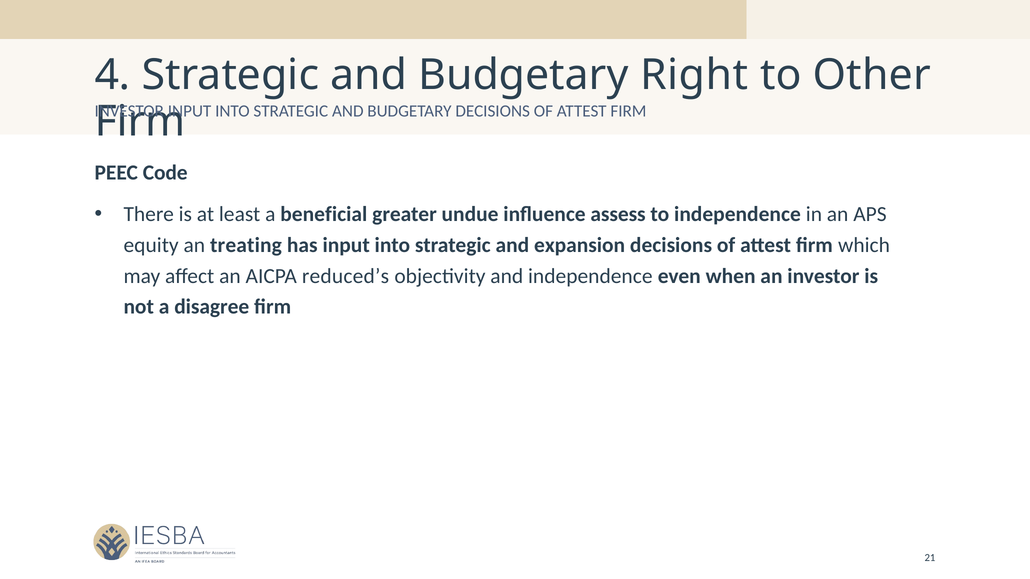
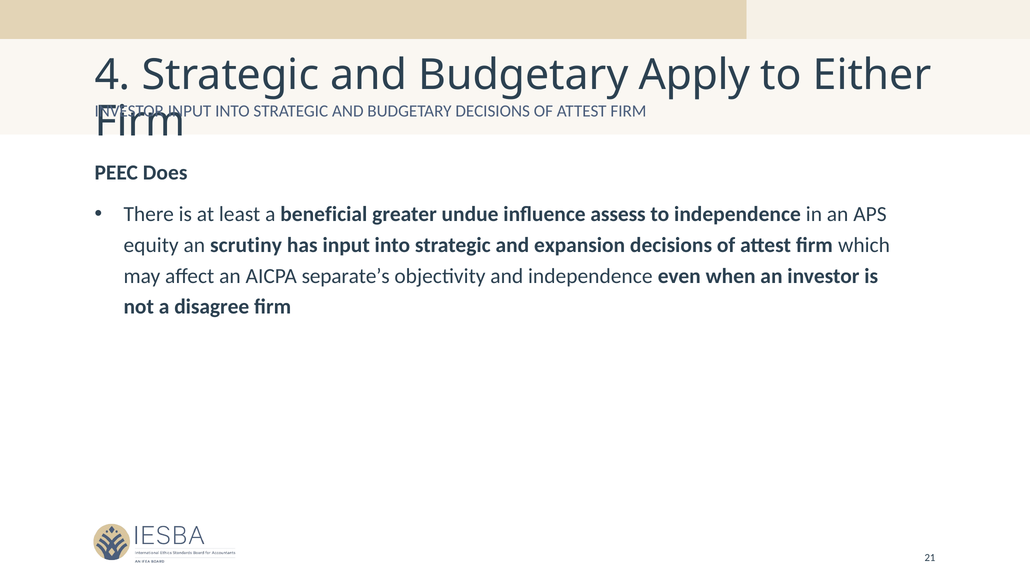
Right: Right -> Apply
Other: Other -> Either
Code: Code -> Does
treating: treating -> scrutiny
reduced’s: reduced’s -> separate’s
